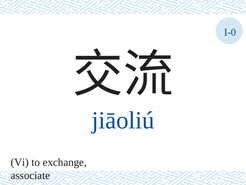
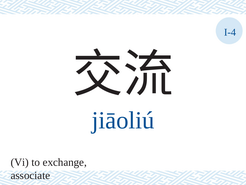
I-0: I-0 -> I-4
